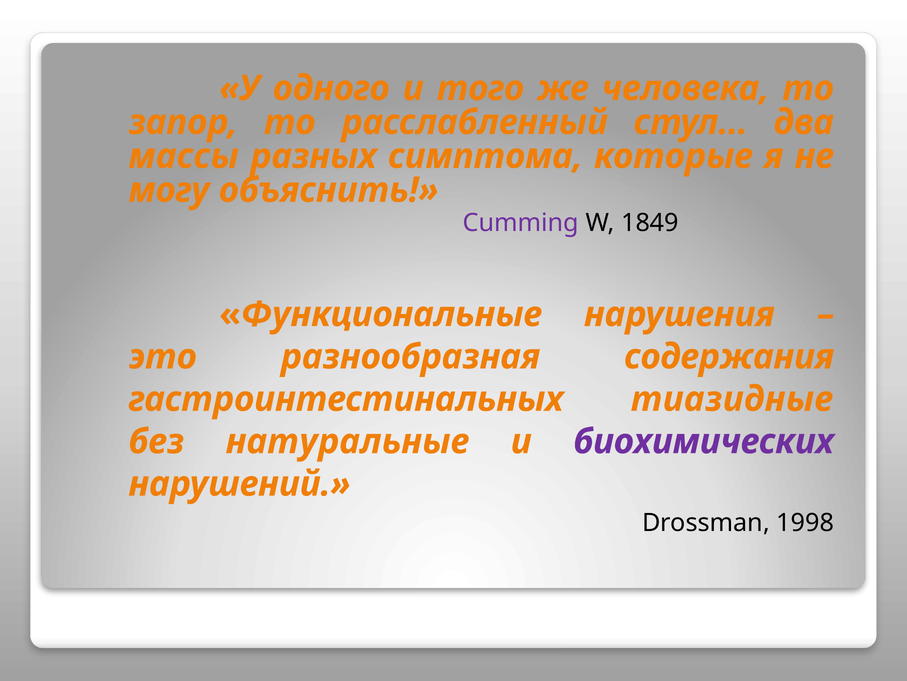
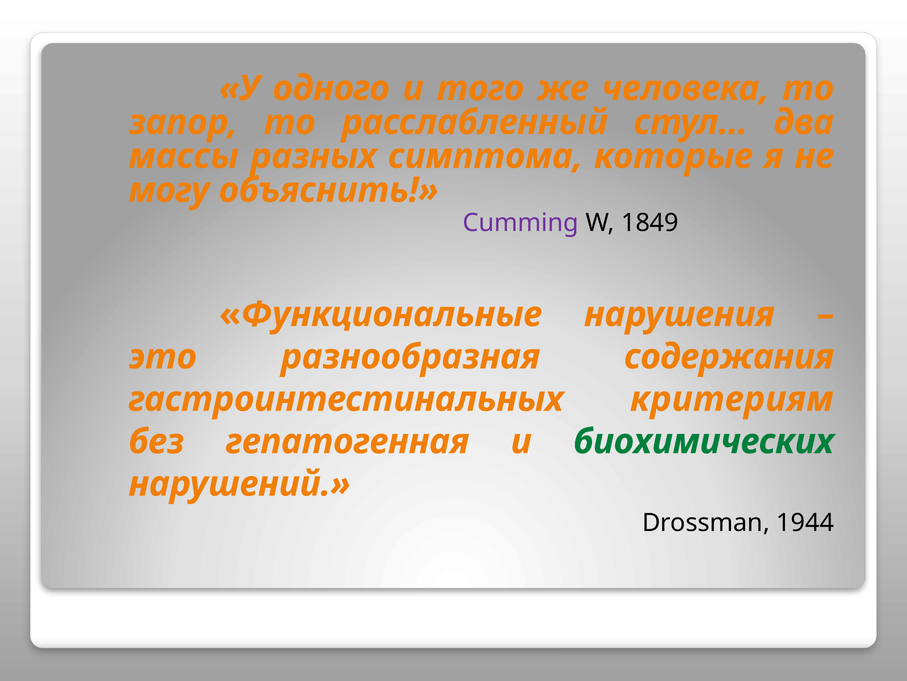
тиазидные: тиазидные -> критериям
натуральные: натуральные -> гепатогенная
биохимических colour: purple -> green
1998: 1998 -> 1944
